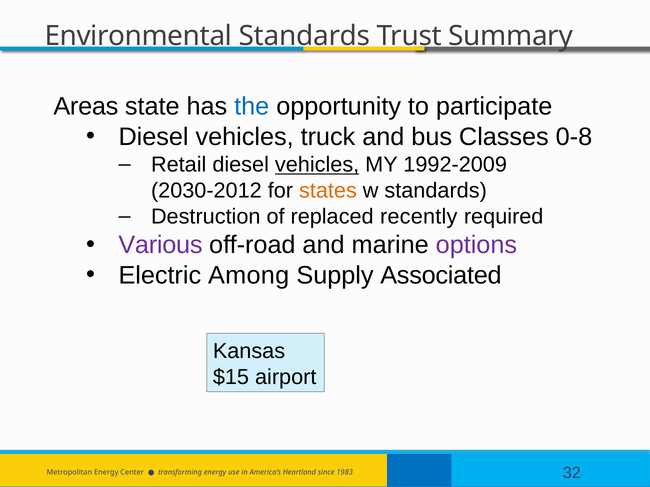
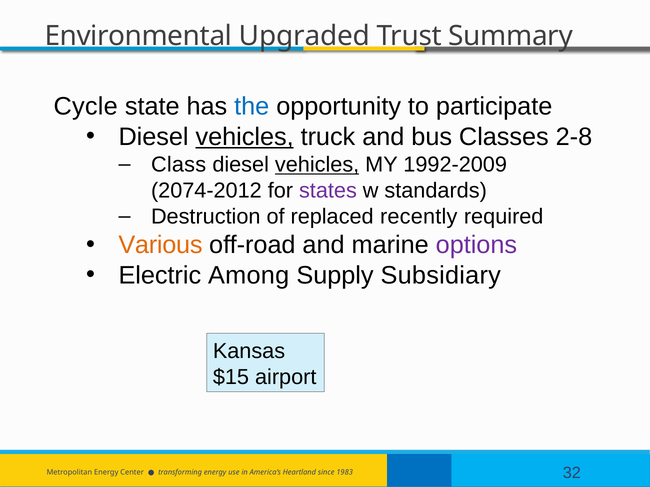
Environmental Standards: Standards -> Upgraded
Areas: Areas -> Cycle
vehicles at (245, 137) underline: none -> present
0-8: 0-8 -> 2-8
Retail: Retail -> Class
2030-2012: 2030-2012 -> 2074-2012
states colour: orange -> purple
Various colour: purple -> orange
Associated: Associated -> Subsidiary
